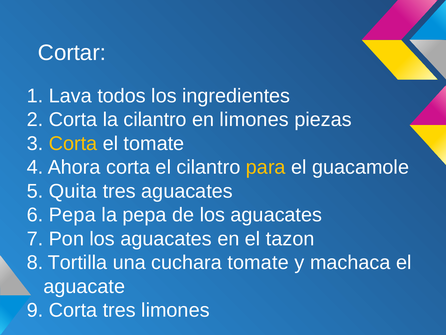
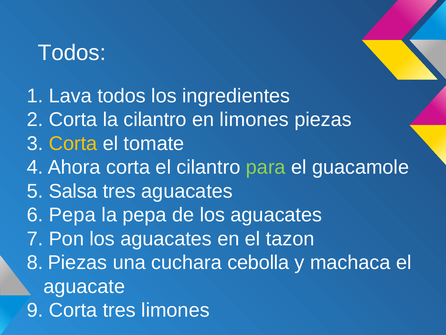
Cortar at (72, 53): Cortar -> Todos
para colour: yellow -> light green
Quita: Quita -> Salsa
8 Tortilla: Tortilla -> Piezas
cuchara tomate: tomate -> cebolla
